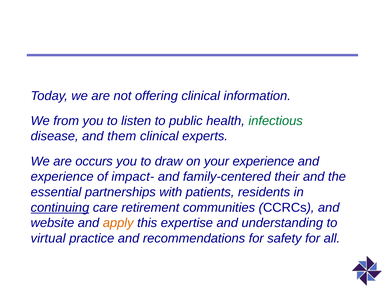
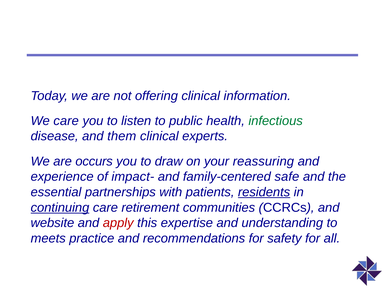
We from: from -> care
your experience: experience -> reassuring
their: their -> safe
residents underline: none -> present
apply colour: orange -> red
virtual: virtual -> meets
